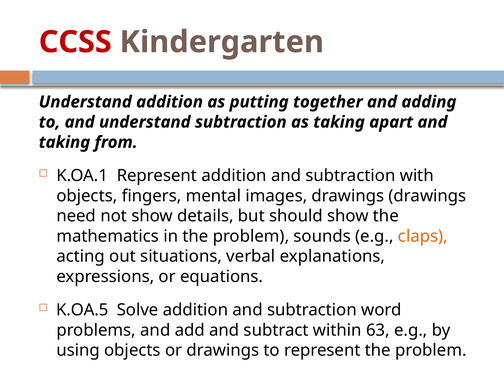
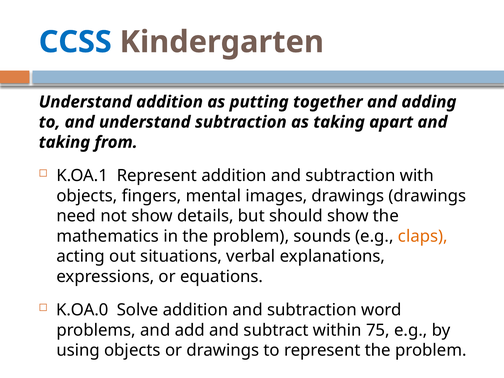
CCSS colour: red -> blue
K.OA.5: K.OA.5 -> K.OA.0
63: 63 -> 75
